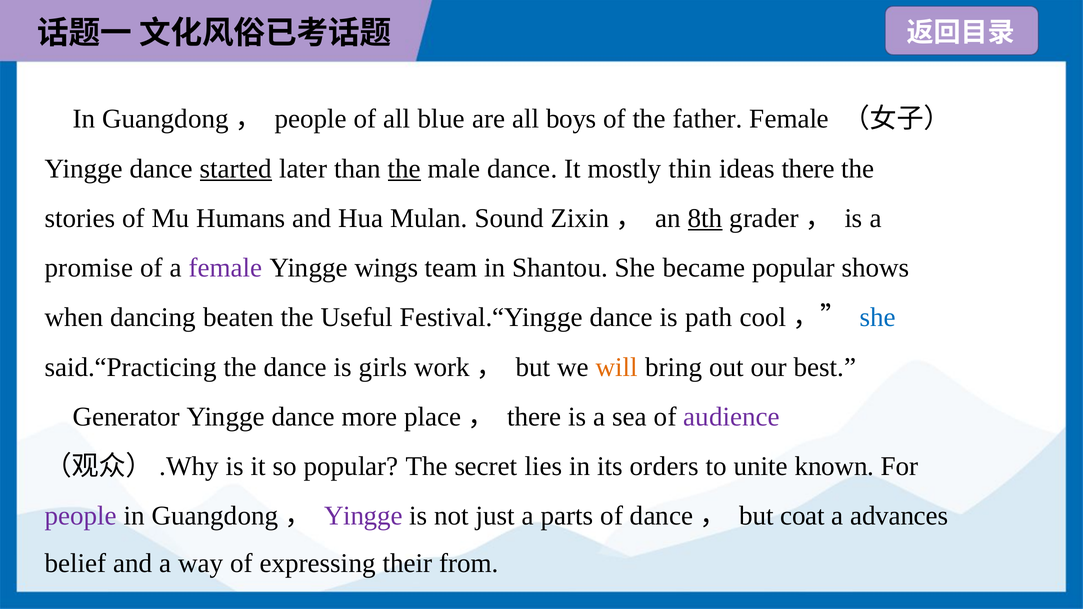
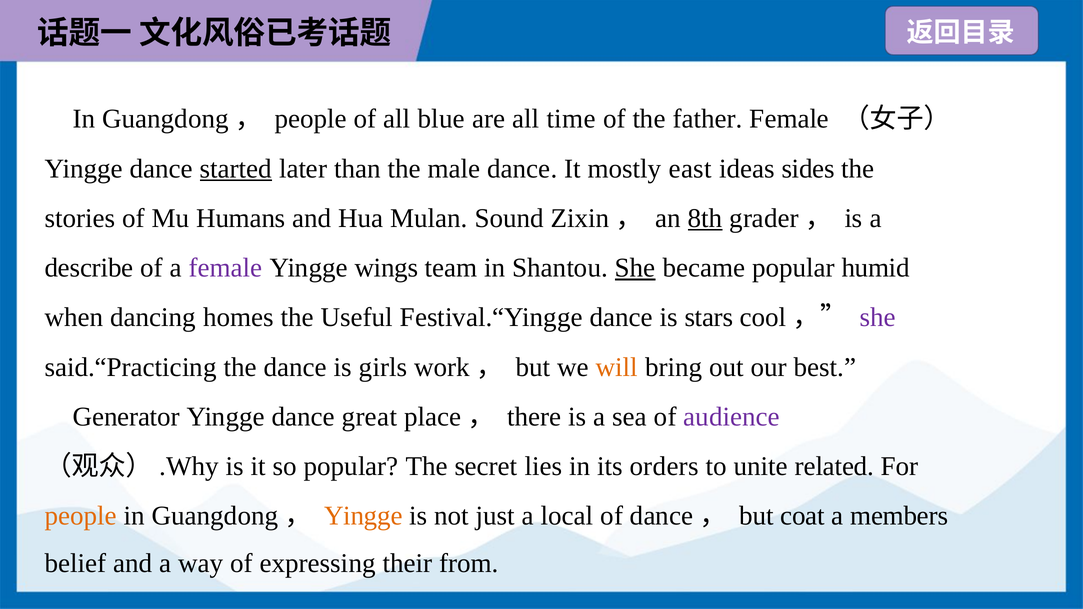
boys: boys -> time
the at (404, 169) underline: present -> none
thin: thin -> east
ideas there: there -> sides
promise: promise -> describe
She at (635, 268) underline: none -> present
shows: shows -> humid
beaten: beaten -> homes
path: path -> stars
she at (878, 318) colour: blue -> purple
more: more -> great
known: known -> related
people at (81, 516) colour: purple -> orange
Yingge at (363, 516) colour: purple -> orange
parts: parts -> local
advances: advances -> members
